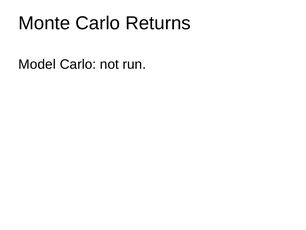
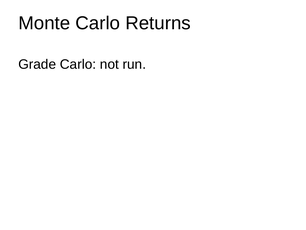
Model: Model -> Grade
